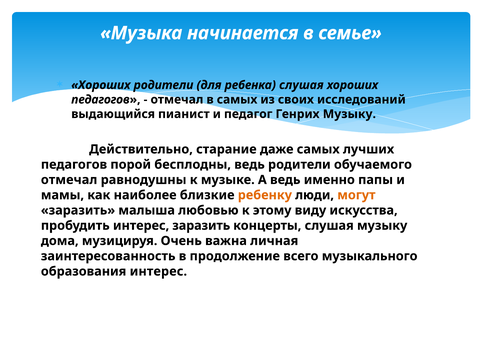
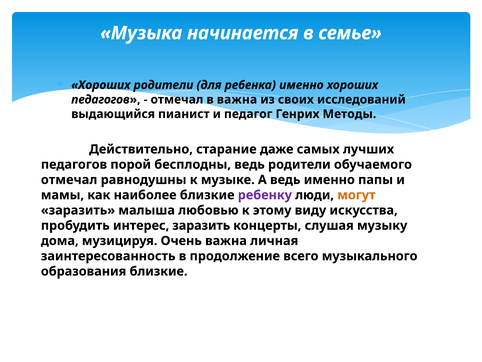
ребенка слушая: слушая -> именно
в самых: самых -> важна
Генрих Музыку: Музыку -> Методы
ребенку colour: orange -> purple
образования интерес: интерес -> близкие
